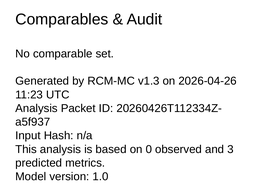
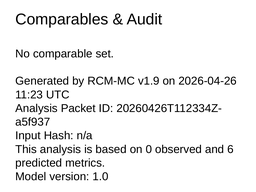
v1.3: v1.3 -> v1.9
3: 3 -> 6
